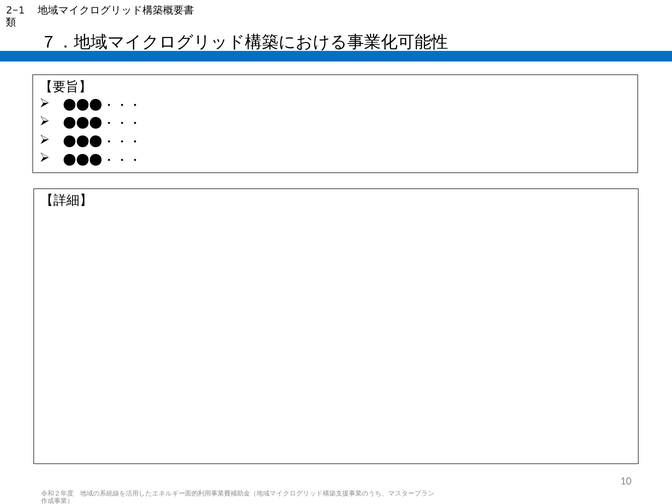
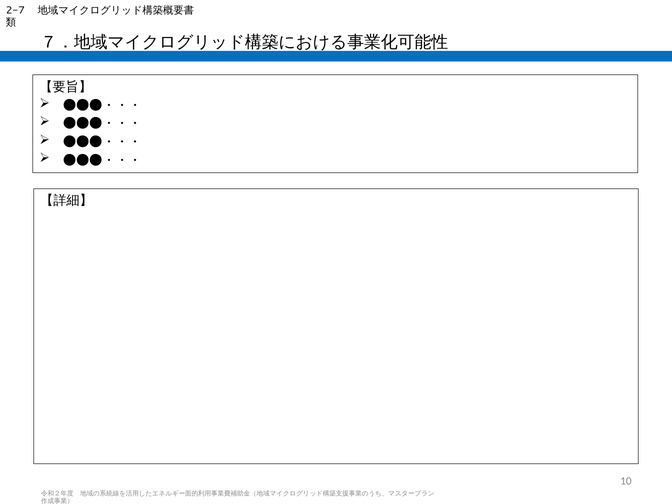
2-1: 2-1 -> 2-7
